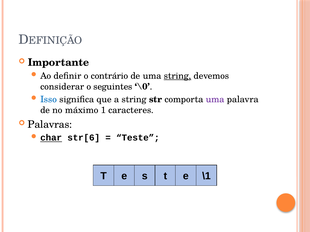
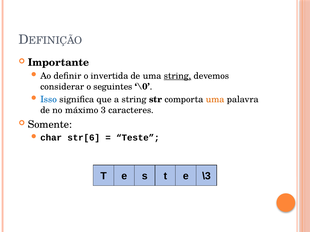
contrário: contrário -> invertida
uma at (215, 100) colour: purple -> orange
1: 1 -> 3
Palavras: Palavras -> Somente
char underline: present -> none
\1: \1 -> \3
